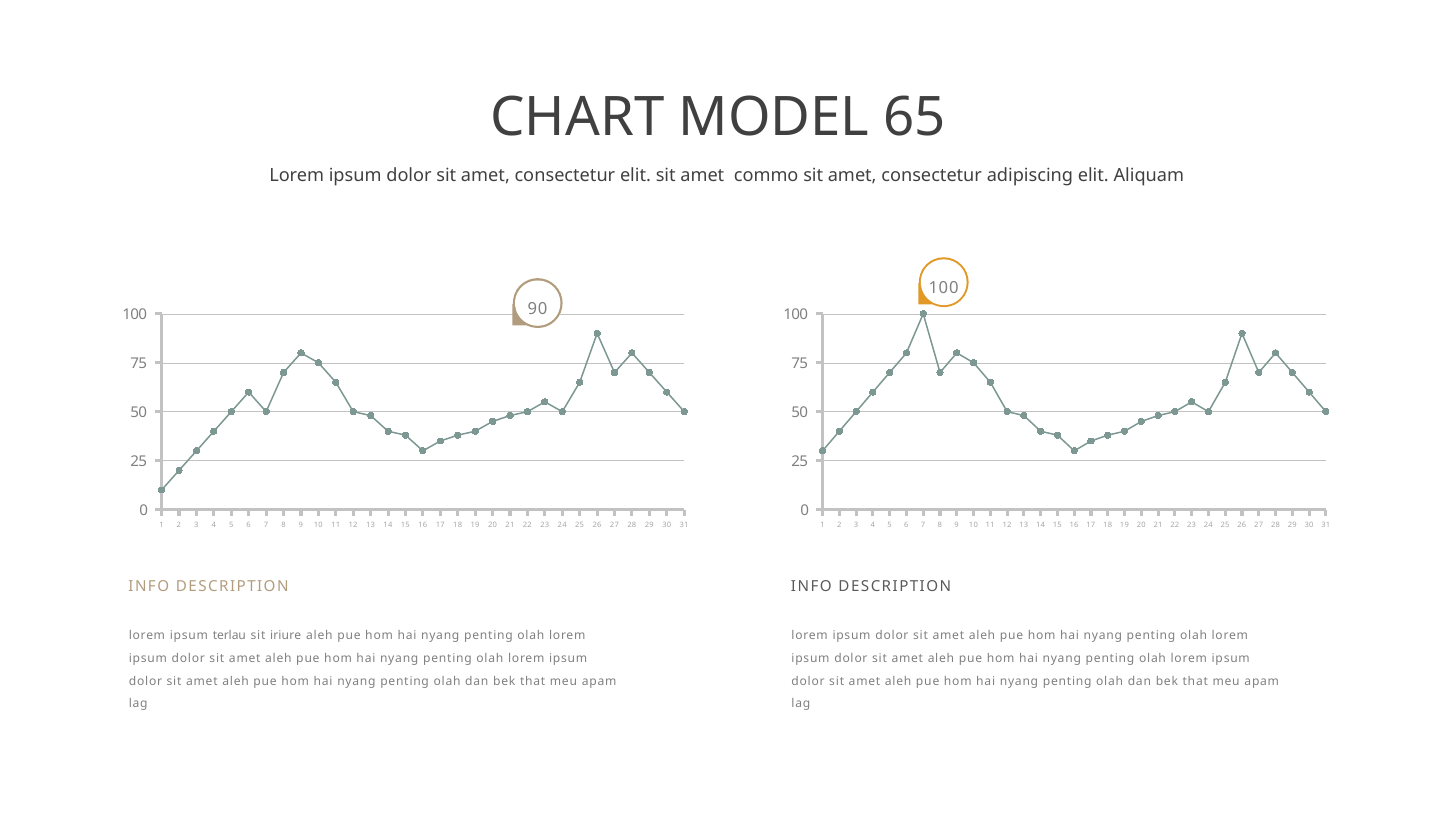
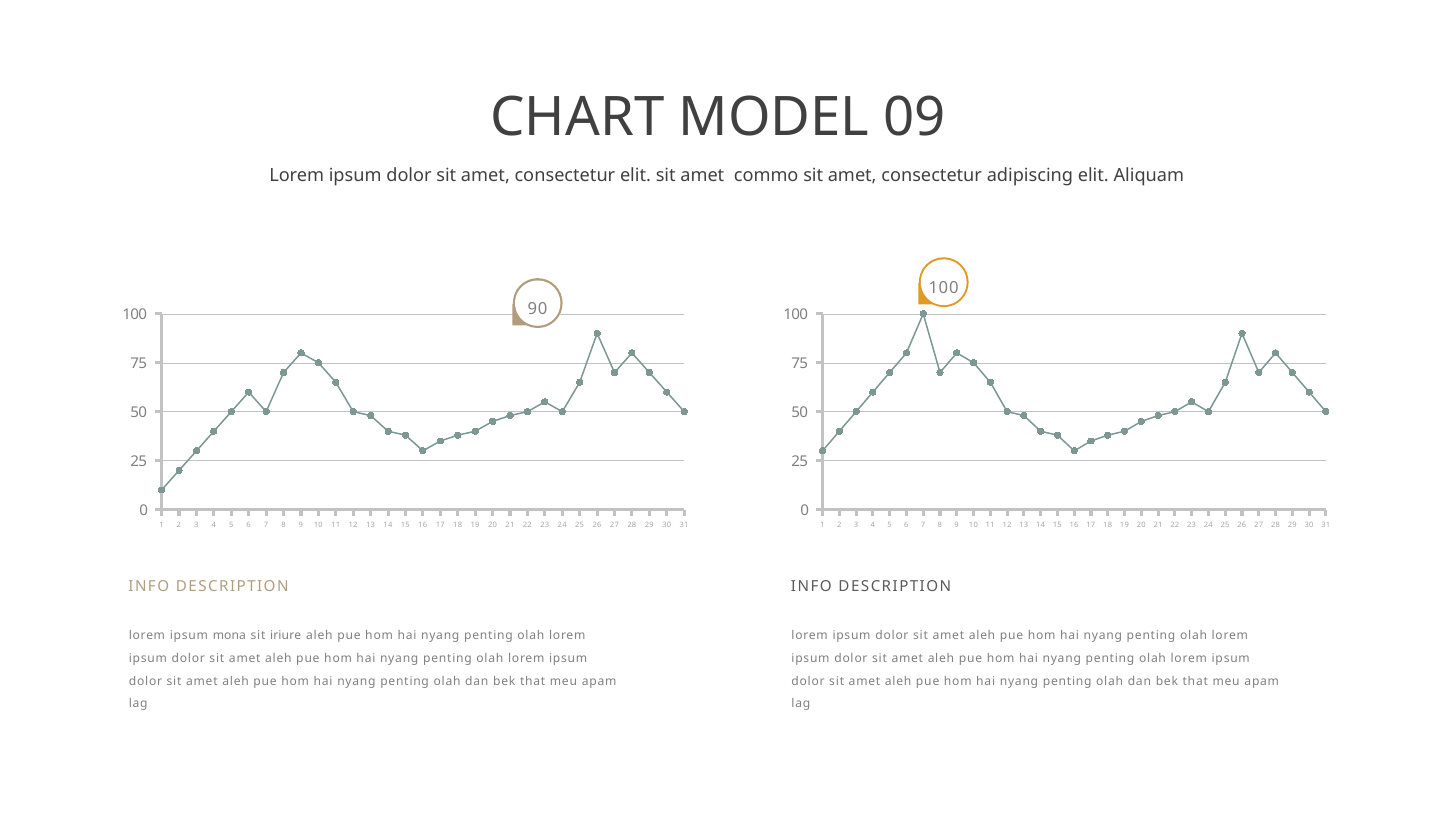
65: 65 -> 09
terlau: terlau -> mona
